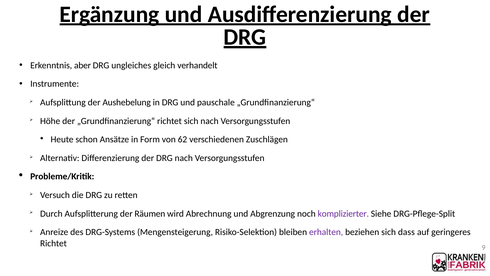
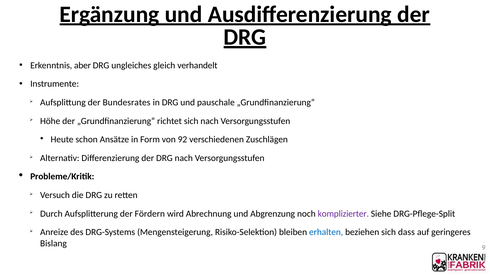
Aushebelung: Aushebelung -> Bundesrates
62: 62 -> 92
Räumen: Räumen -> Fördern
erhalten colour: purple -> blue
Richtet at (53, 243): Richtet -> Bislang
